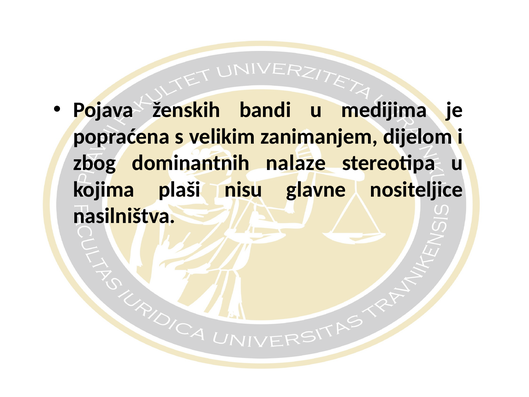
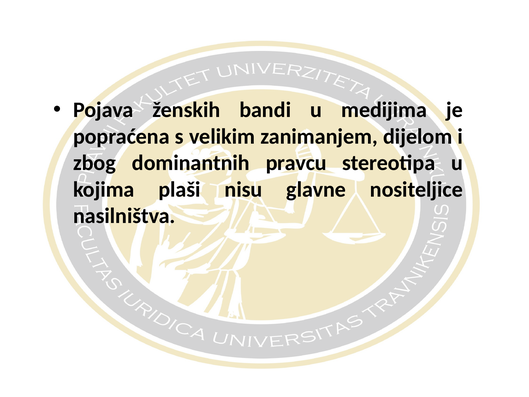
nalaze: nalaze -> pravcu
